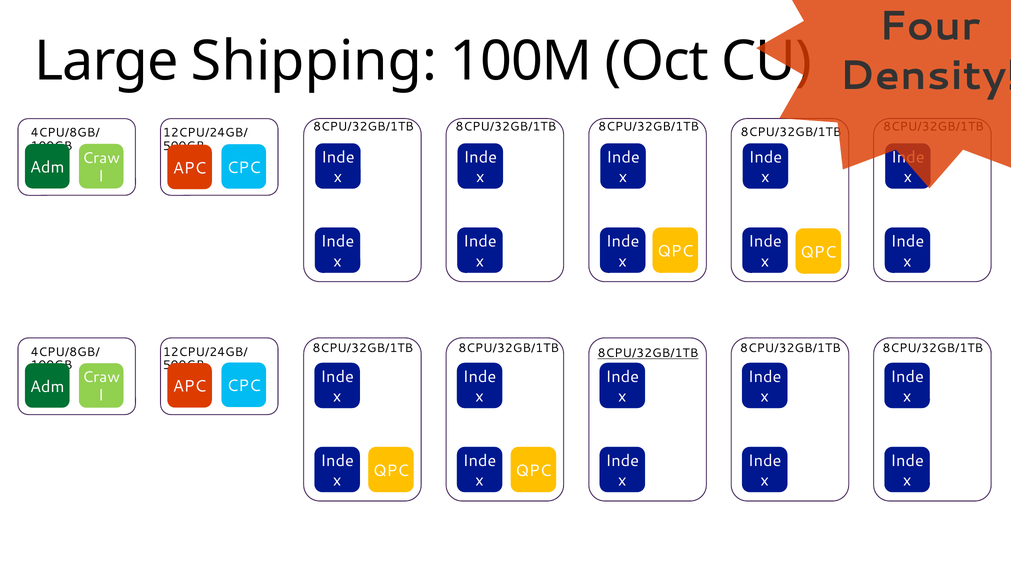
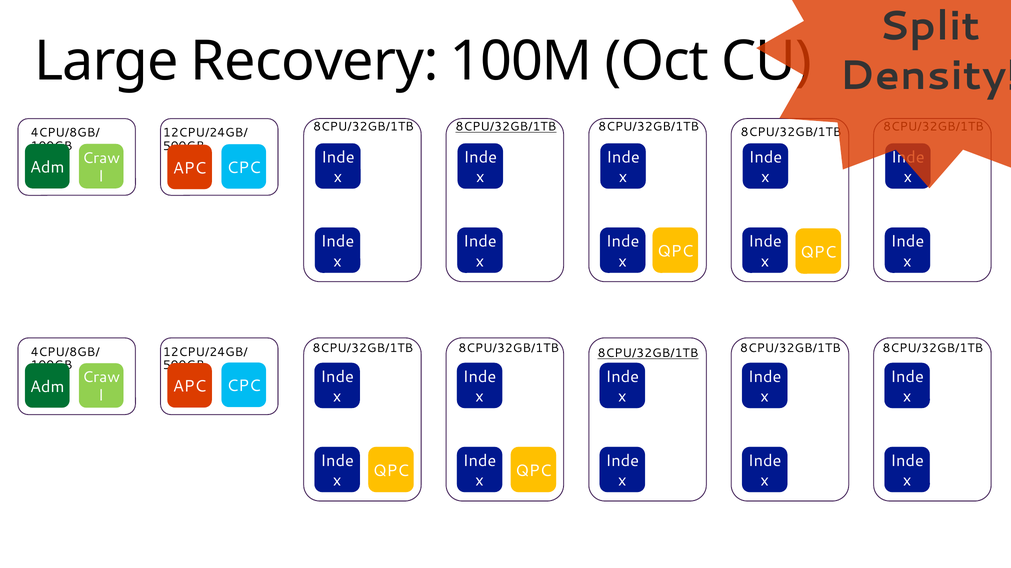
Four: Four -> Split
Shipping: Shipping -> Recovery
8CPU/32GB/1TB at (506, 127) underline: none -> present
